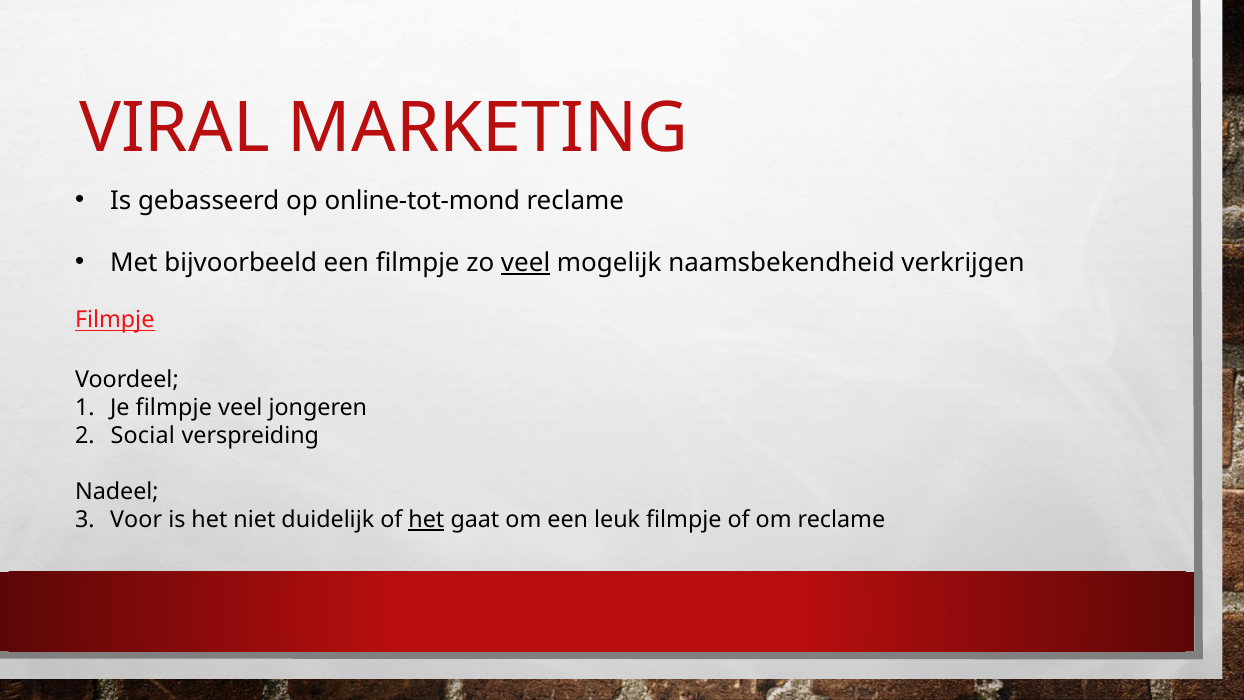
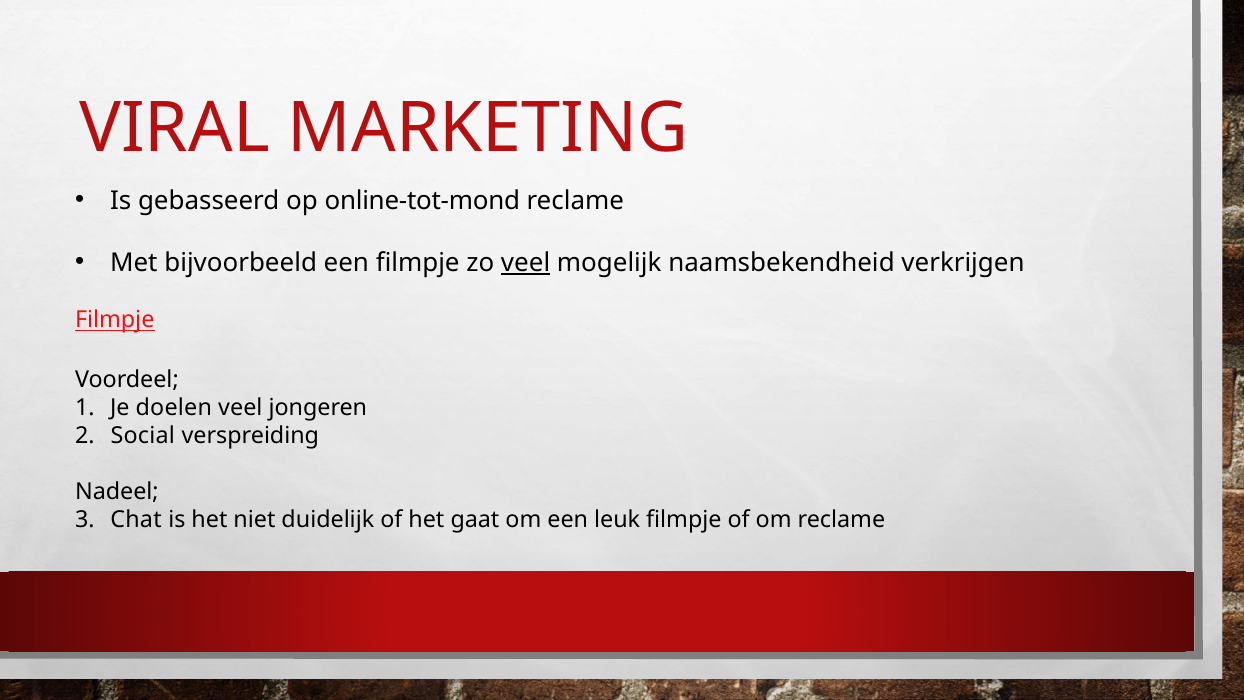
Je filmpje: filmpje -> doelen
Voor: Voor -> Chat
het at (426, 520) underline: present -> none
